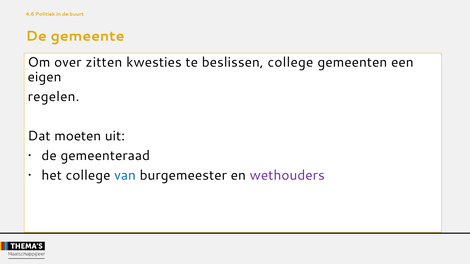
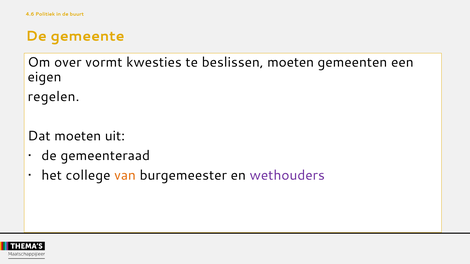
zitten: zitten -> vormt
beslissen college: college -> moeten
van colour: blue -> orange
